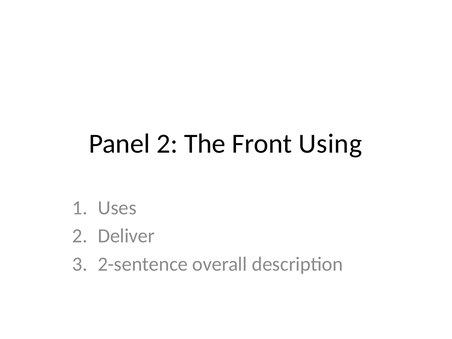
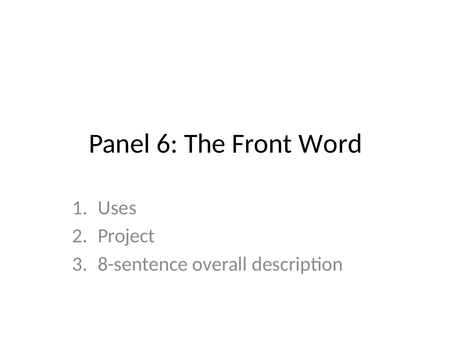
Panel 2: 2 -> 6
Using: Using -> Word
Deliver: Deliver -> Project
2-sentence: 2-sentence -> 8-sentence
